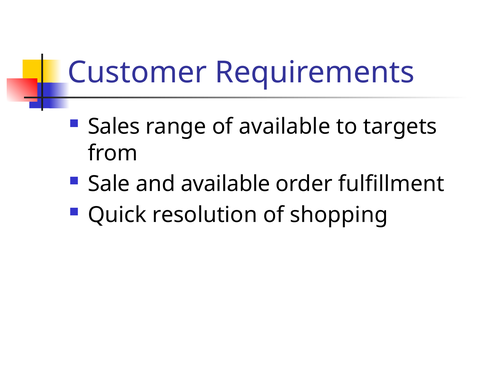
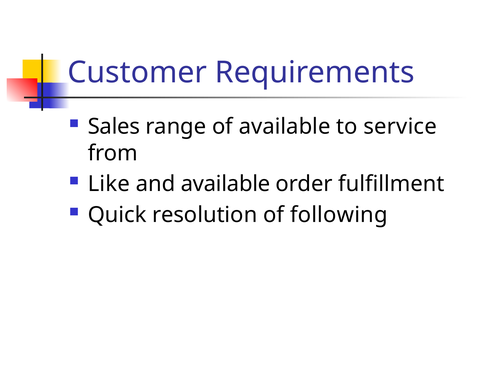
targets: targets -> service
Sale: Sale -> Like
shopping: shopping -> following
